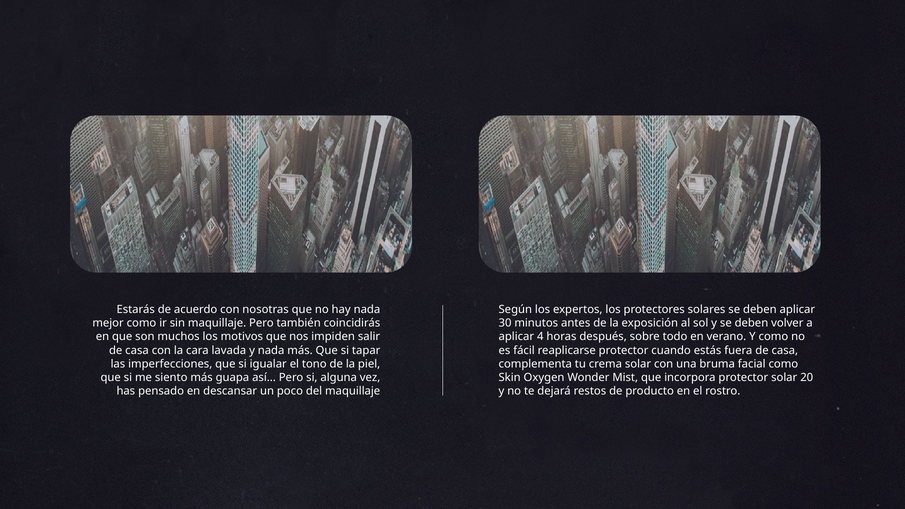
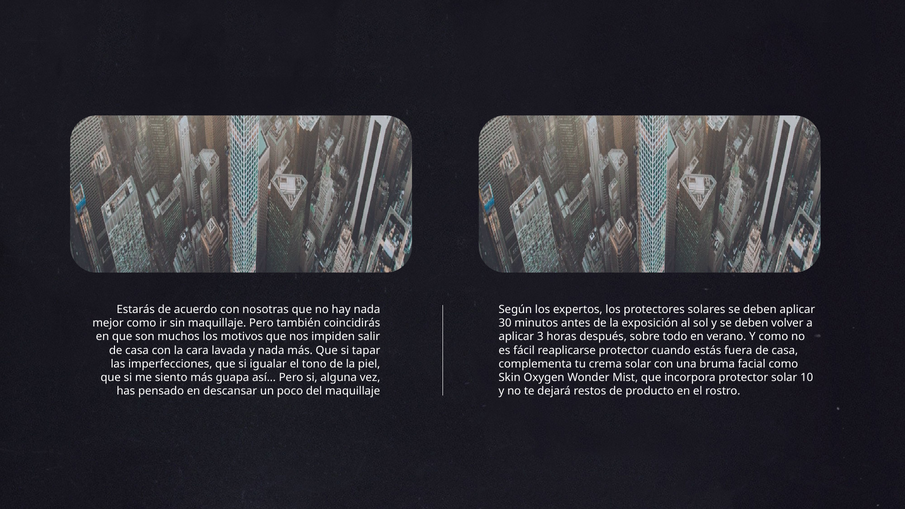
4: 4 -> 3
20: 20 -> 10
